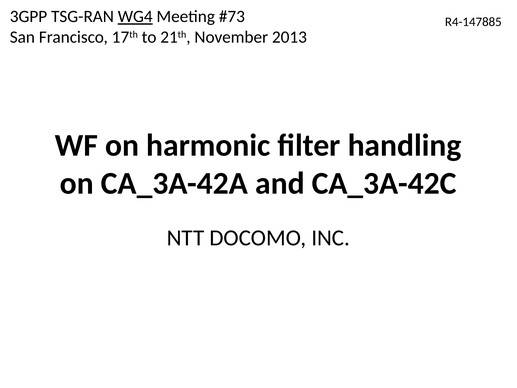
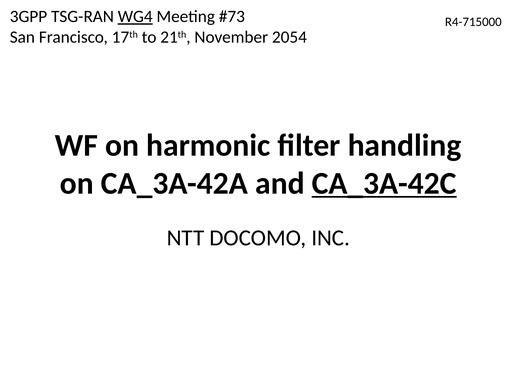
R4-147885: R4-147885 -> R4-715000
2013: 2013 -> 2054
CA_3A-42C underline: none -> present
